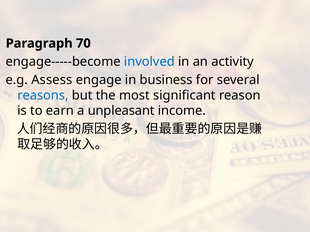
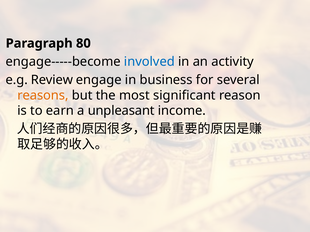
70: 70 -> 80
Assess: Assess -> Review
reasons colour: blue -> orange
